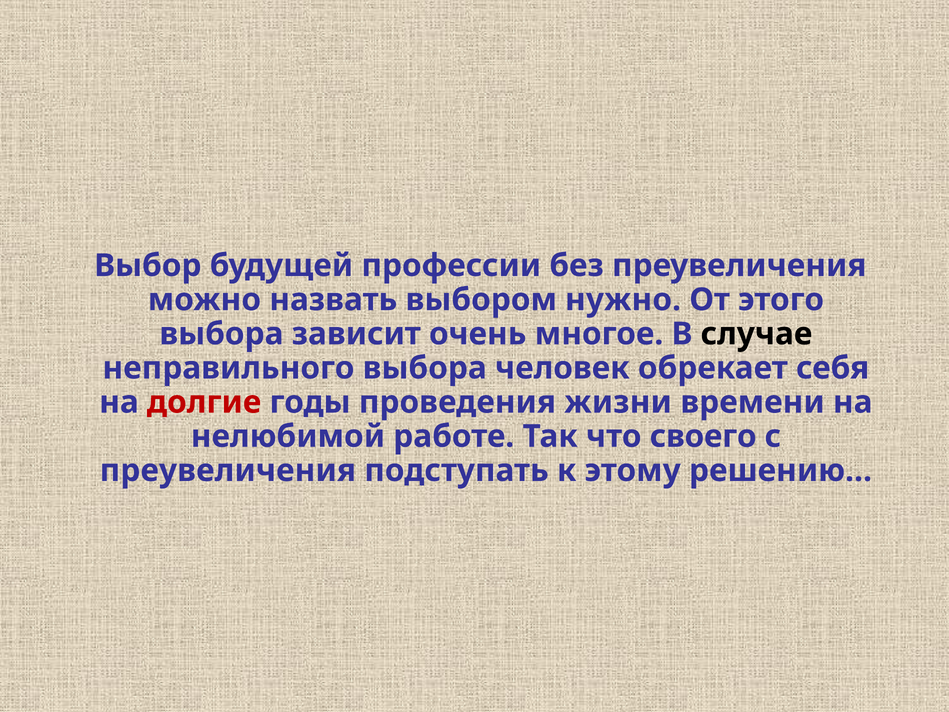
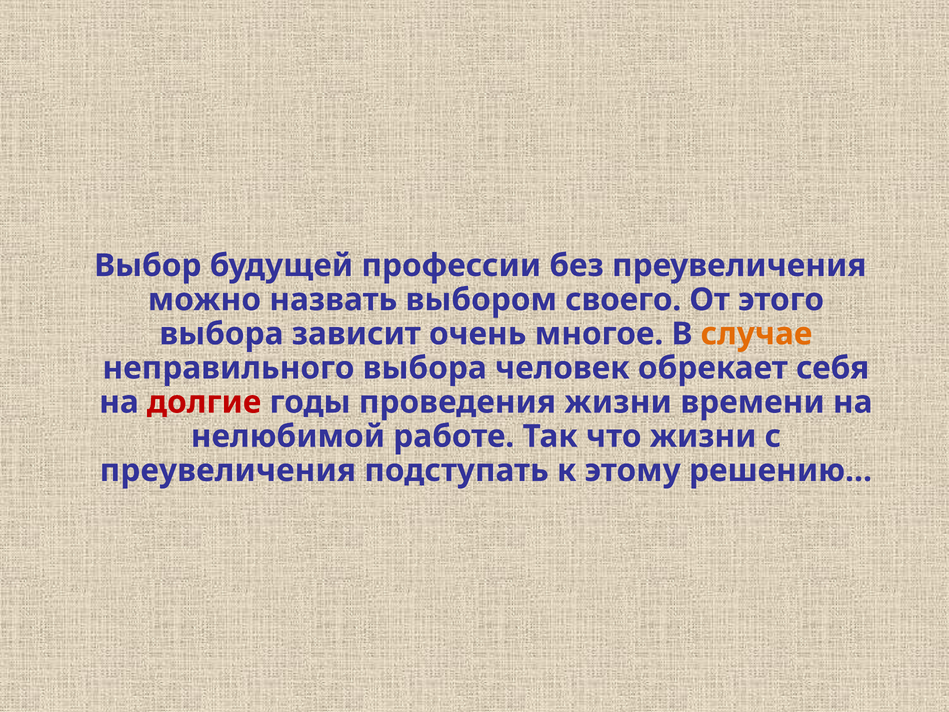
нужно: нужно -> своего
случае colour: black -> orange
что своего: своего -> жизни
